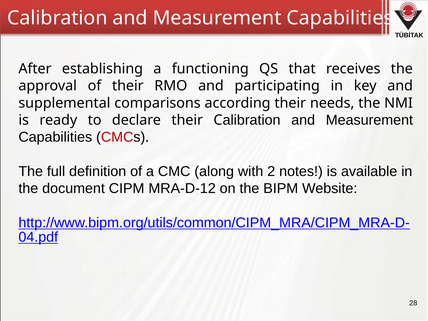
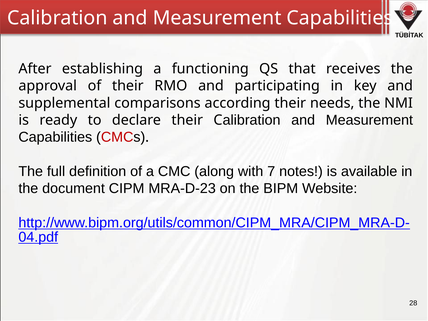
2: 2 -> 7
MRA-D-12: MRA-D-12 -> MRA-D-23
